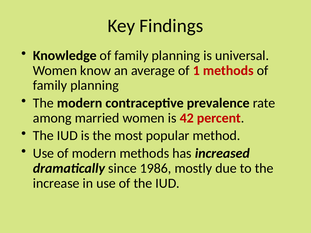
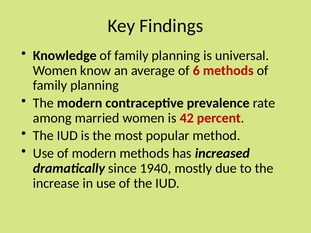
1: 1 -> 6
1986: 1986 -> 1940
